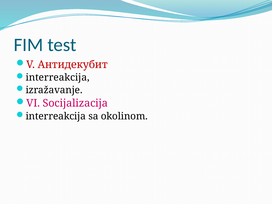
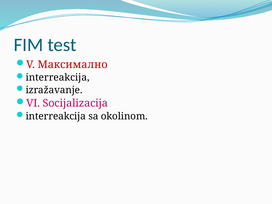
Антидекубит: Антидекубит -> Максимално
